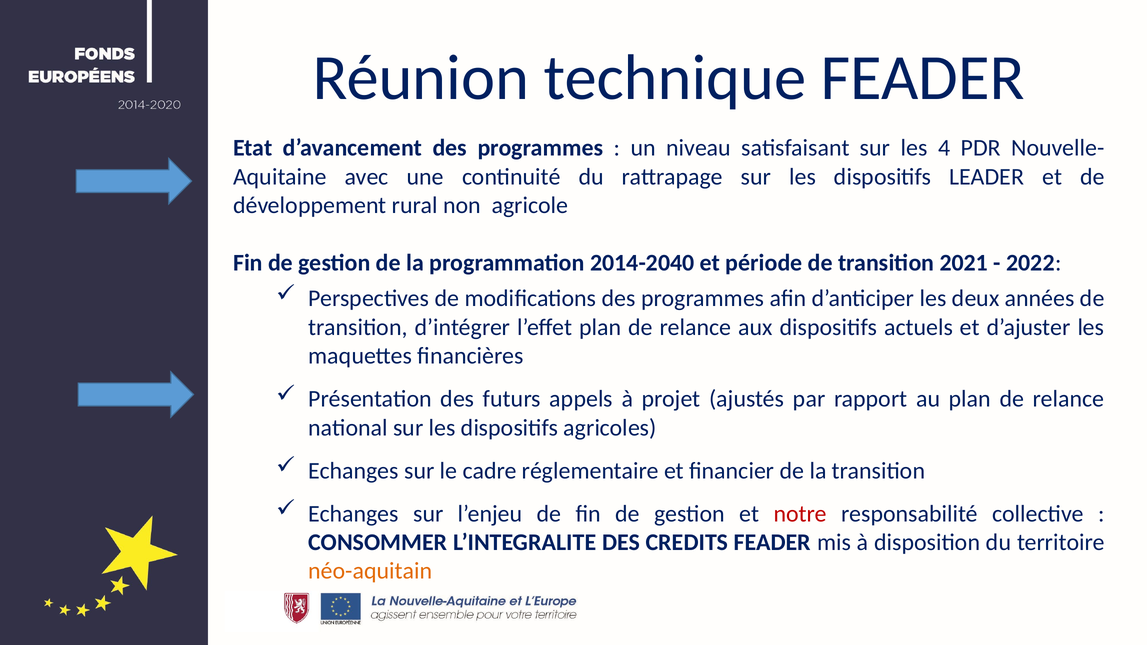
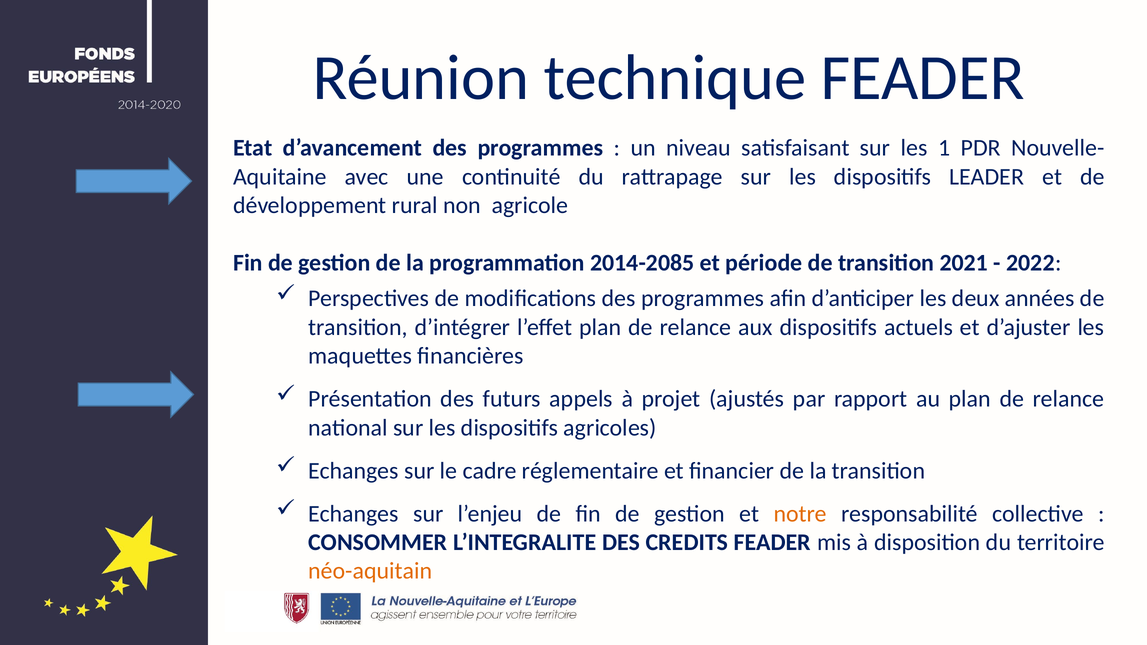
4: 4 -> 1
2014-2040: 2014-2040 -> 2014-2085
notre colour: red -> orange
